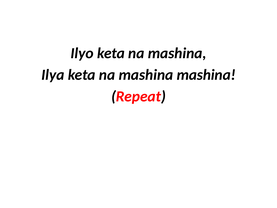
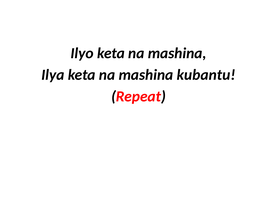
mashina mashina: mashina -> kubantu
